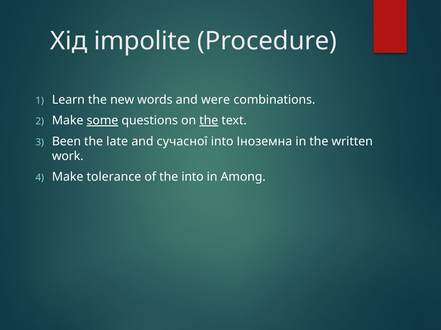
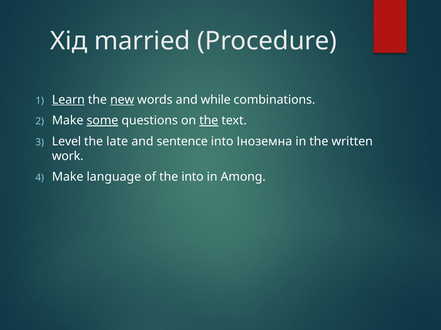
impolite: impolite -> married
Learn underline: none -> present
new underline: none -> present
were: were -> while
Been: Been -> Level
сучасної: сучасної -> sentence
tolerance: tolerance -> language
